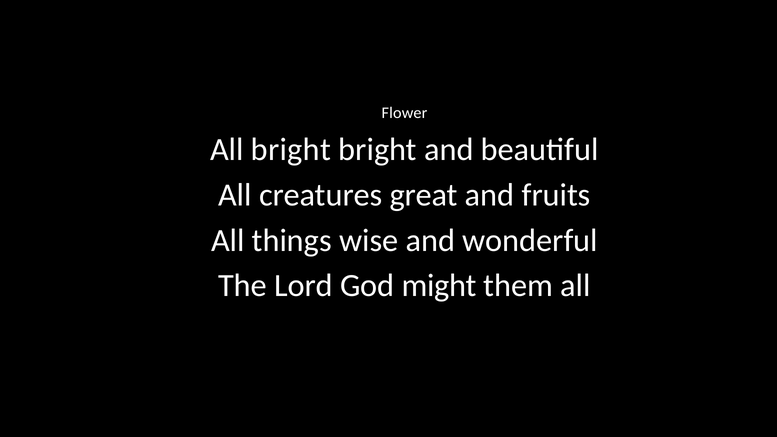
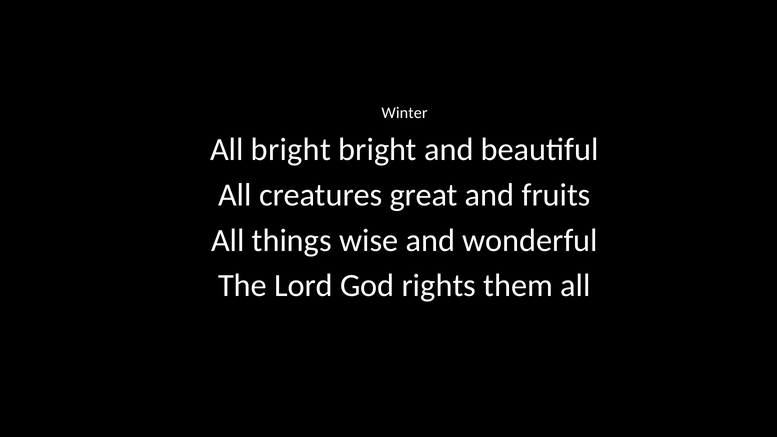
Flower: Flower -> Winter
might: might -> rights
